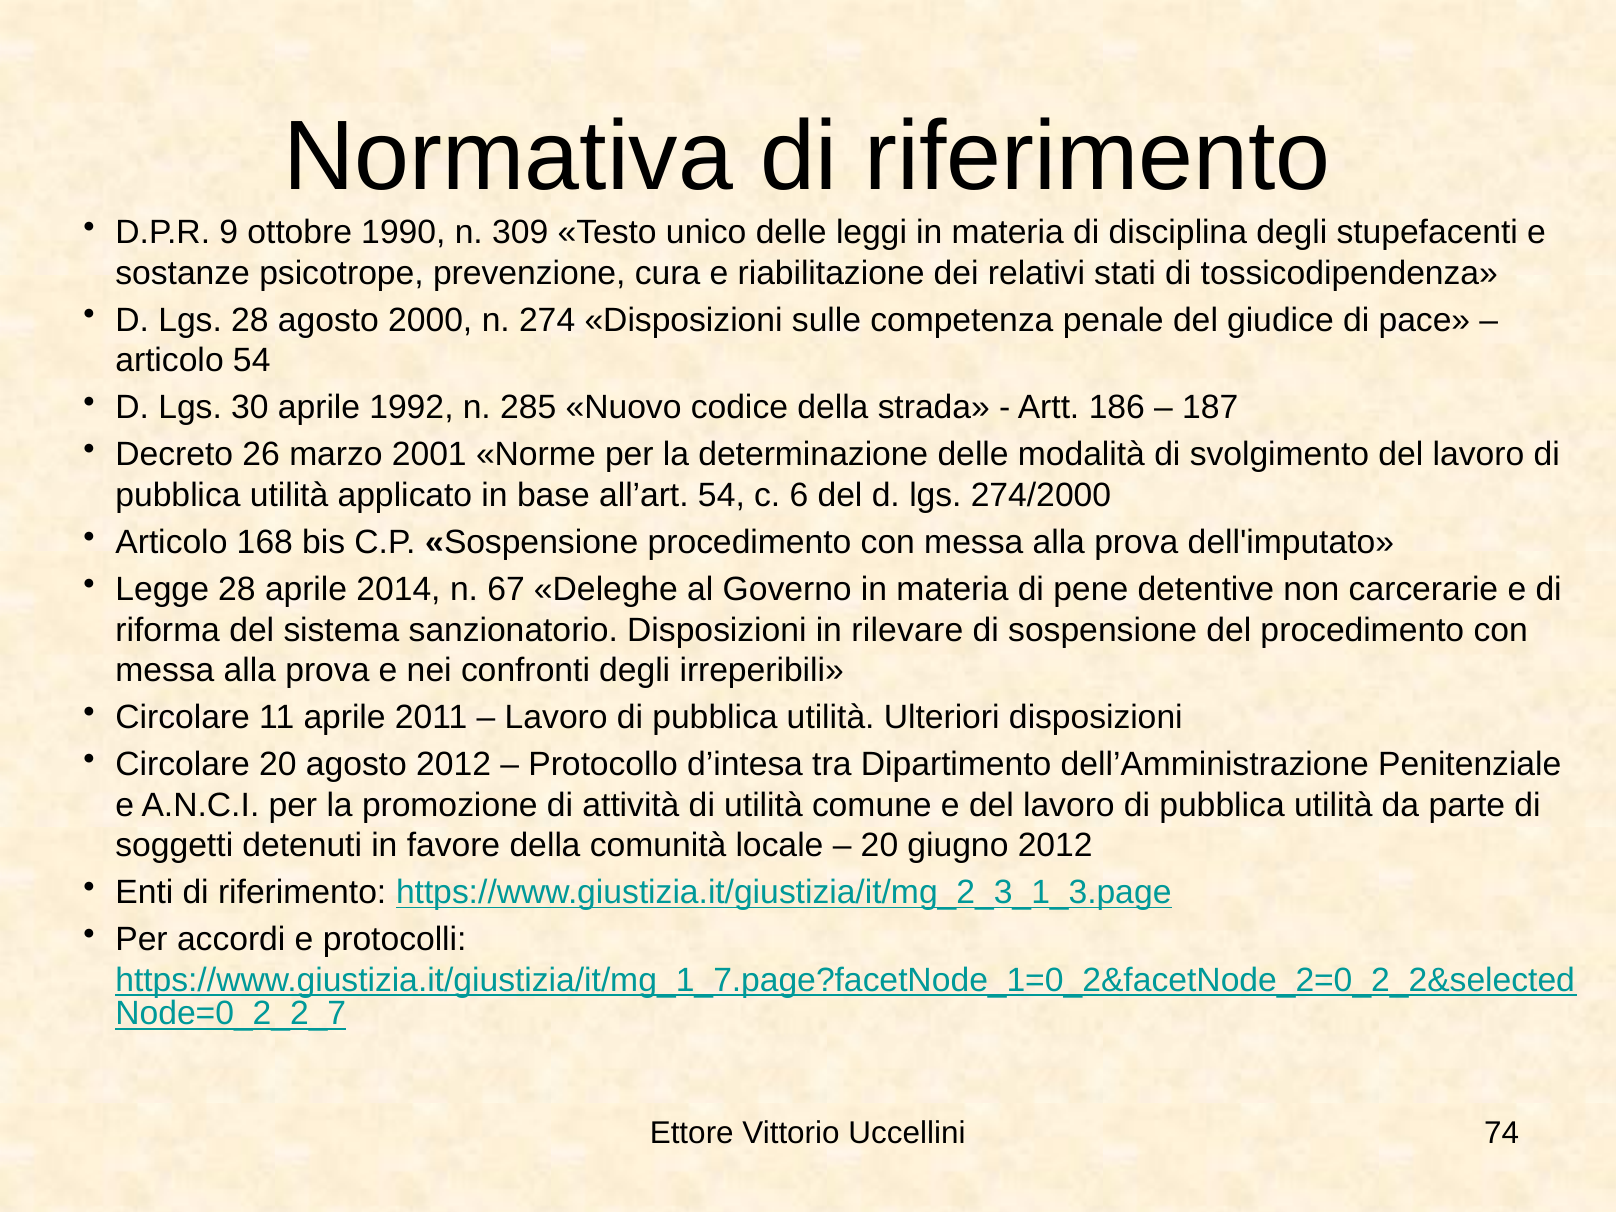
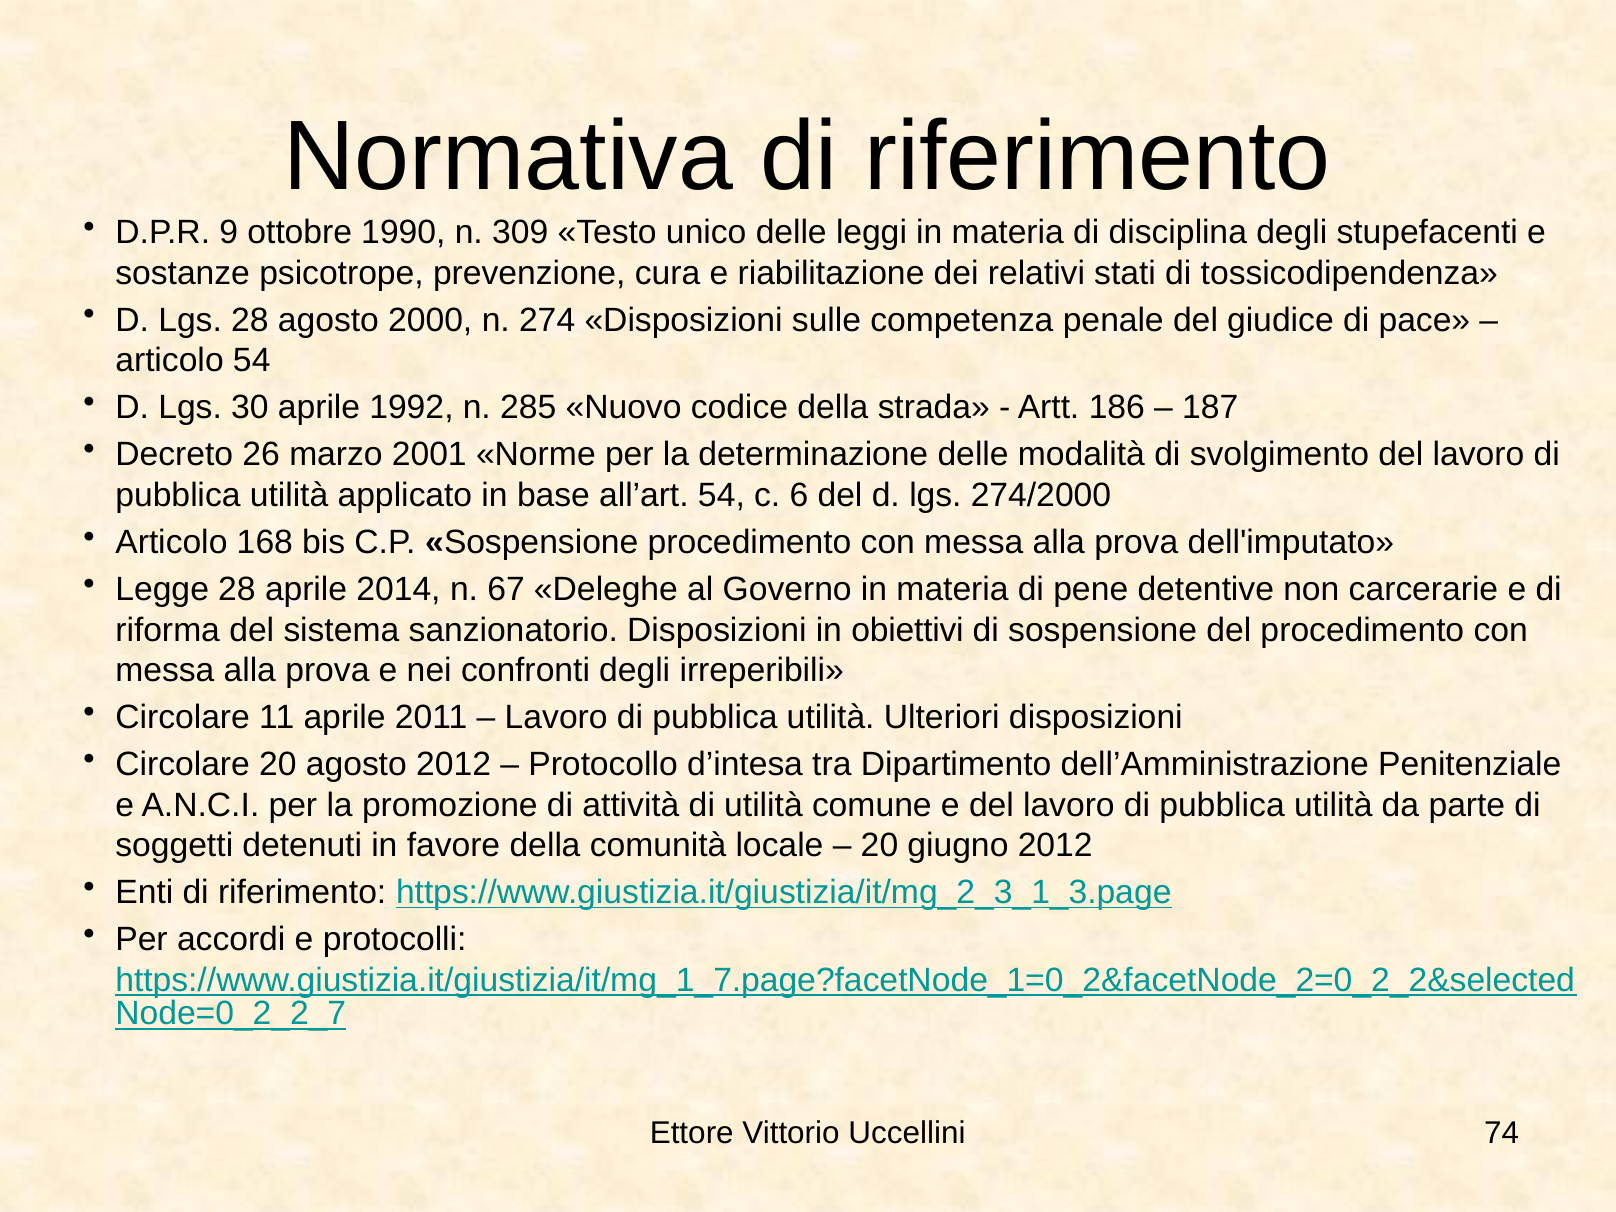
rilevare: rilevare -> obiettivi
